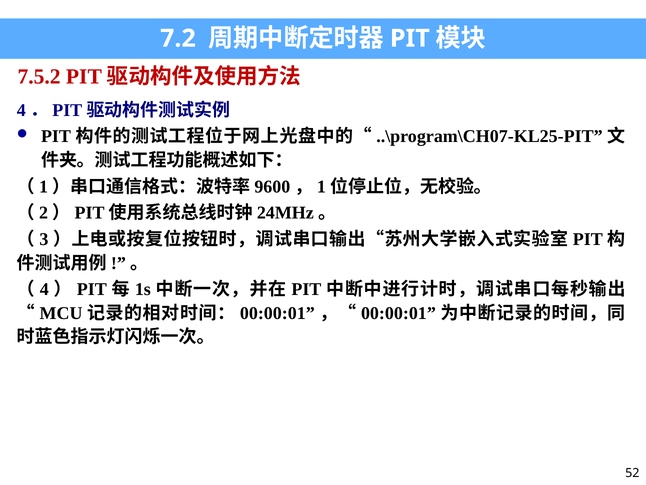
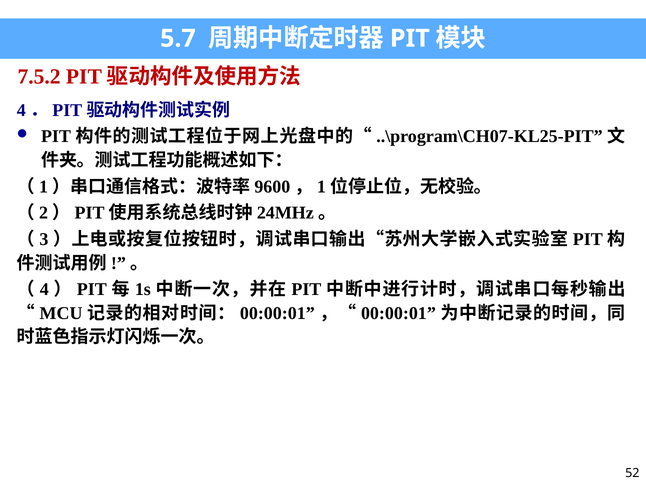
7.2: 7.2 -> 5.7
